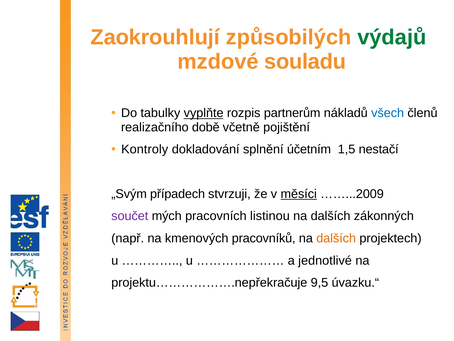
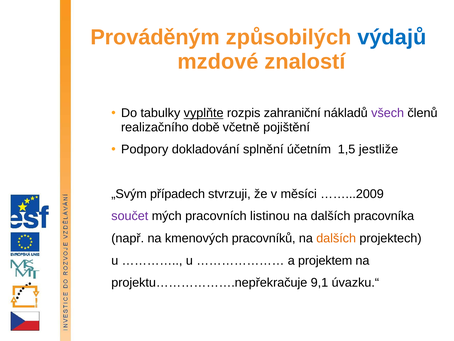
Zaokrouhlují: Zaokrouhlují -> Prováděným
výdajů colour: green -> blue
souladu: souladu -> znalostí
partnerům: partnerům -> zahraniční
všech colour: blue -> purple
Kontroly: Kontroly -> Podpory
nestačí: nestačí -> jestliže
měsíci underline: present -> none
zákonných: zákonných -> pracovníka
jednotlivé: jednotlivé -> projektem
9,5: 9,5 -> 9,1
